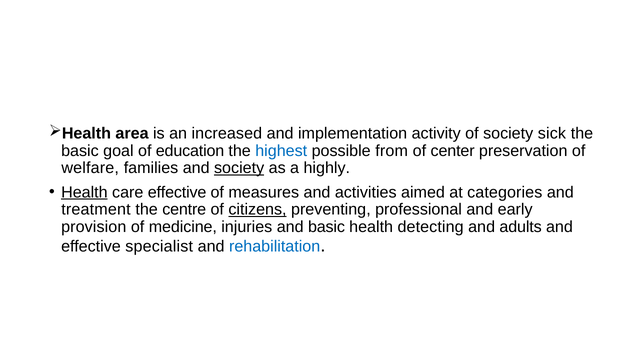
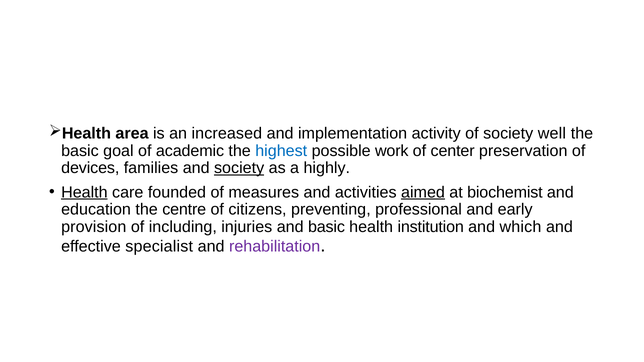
sick: sick -> well
education: education -> academic
from: from -> work
welfare: welfare -> devices
care effective: effective -> founded
aimed underline: none -> present
categories: categories -> biochemist
treatment: treatment -> education
citizens underline: present -> none
medicine: medicine -> including
detecting: detecting -> institution
adults: adults -> which
rehabilitation colour: blue -> purple
